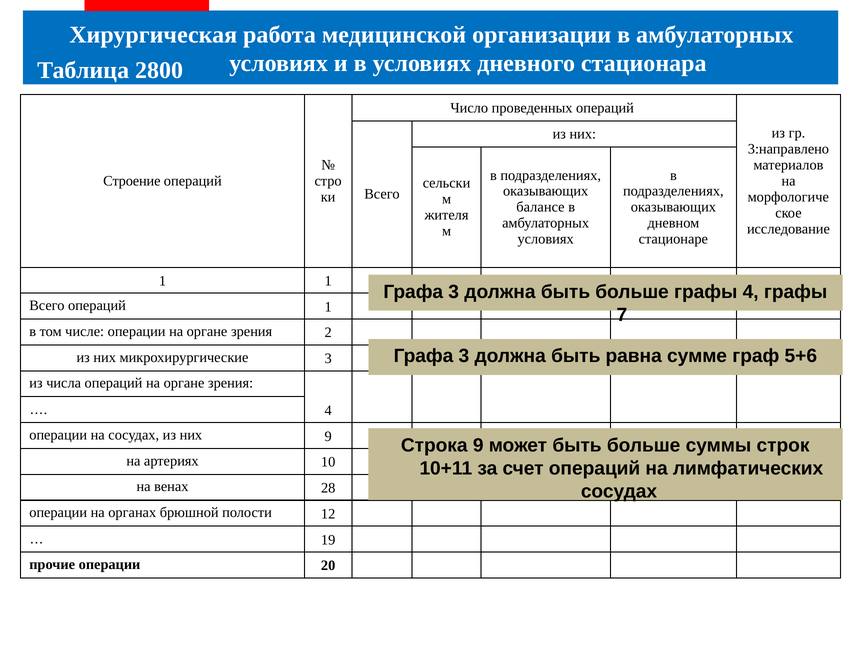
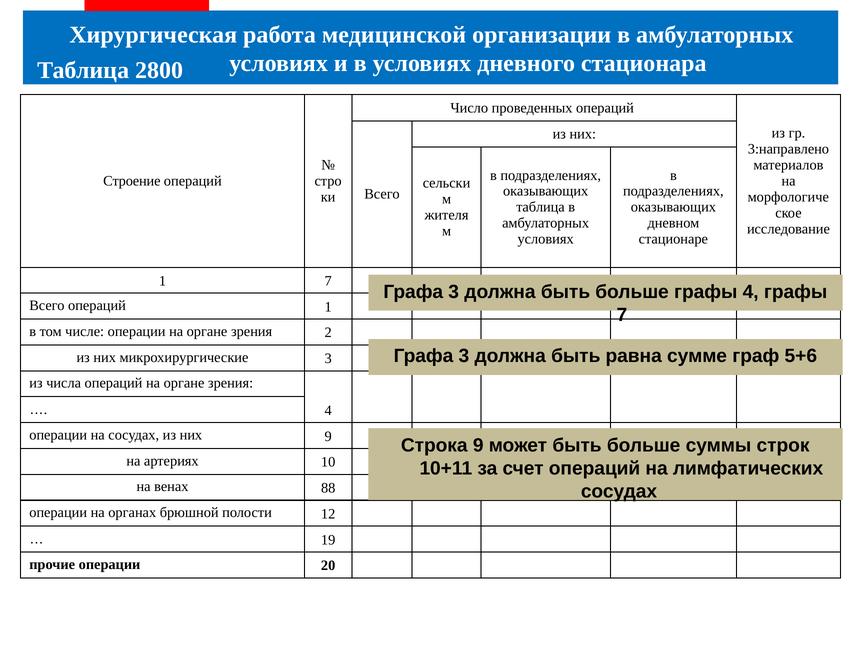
балансе at (540, 207): балансе -> таблица
1 1: 1 -> 7
28: 28 -> 88
